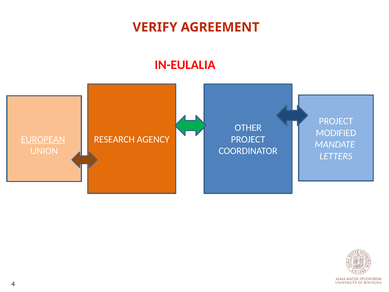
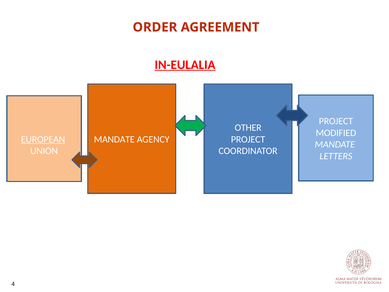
VERIFY: VERIFY -> ORDER
IN-EULALIA underline: none -> present
RESEARCH at (114, 139): RESEARCH -> MANDATE
